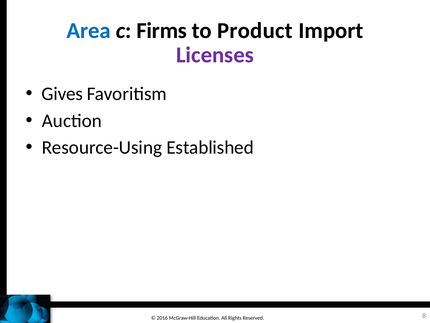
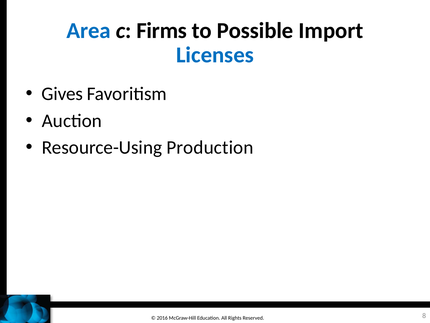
Product: Product -> Possible
Licenses colour: purple -> blue
Established: Established -> Production
